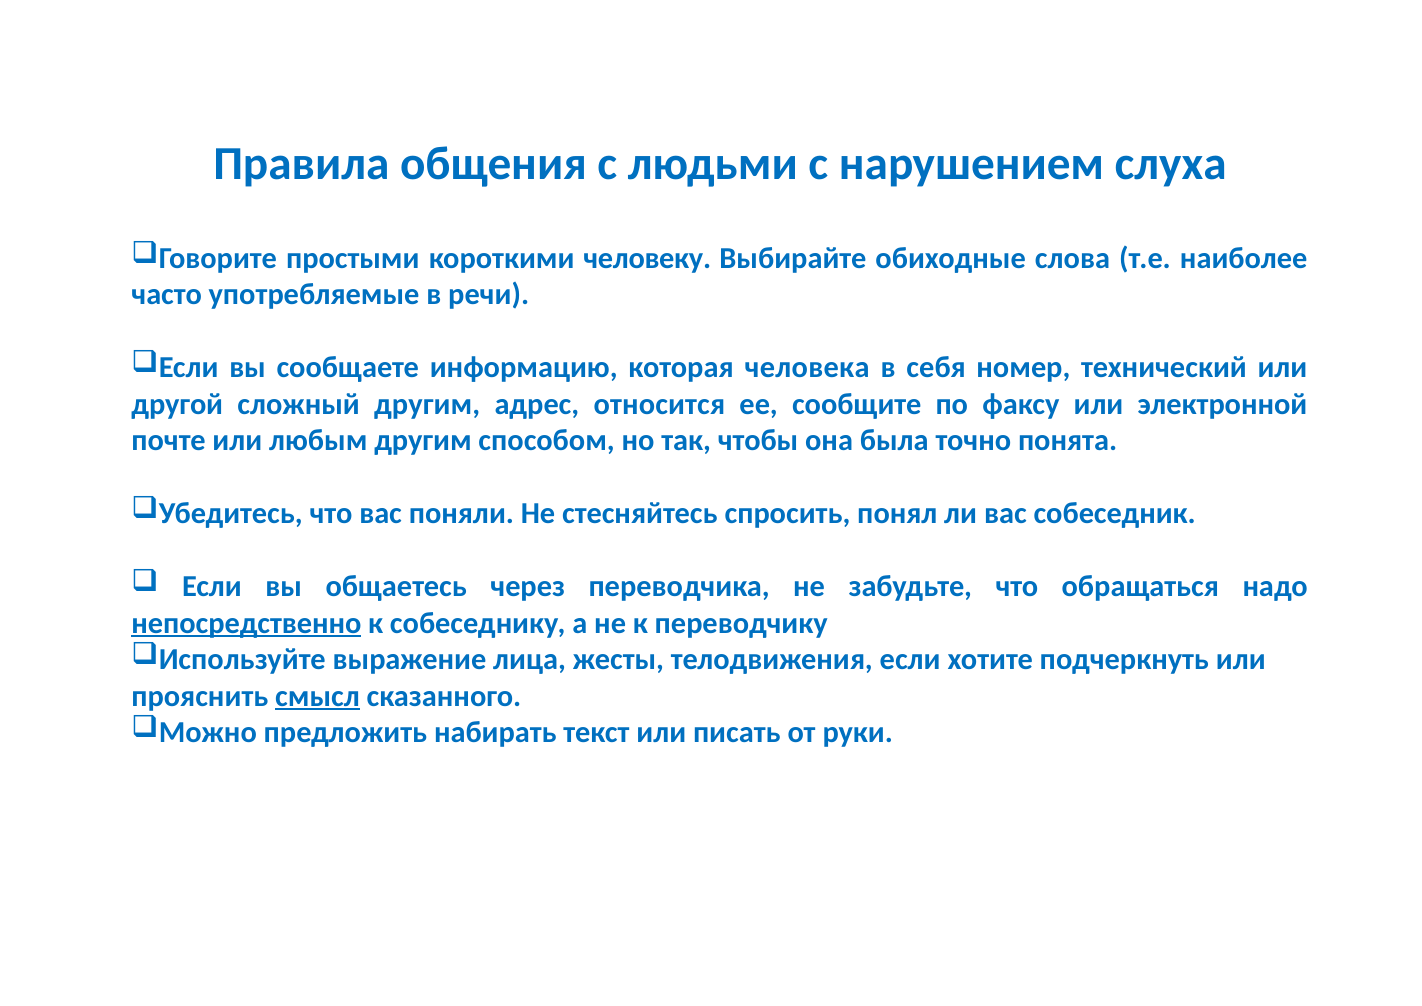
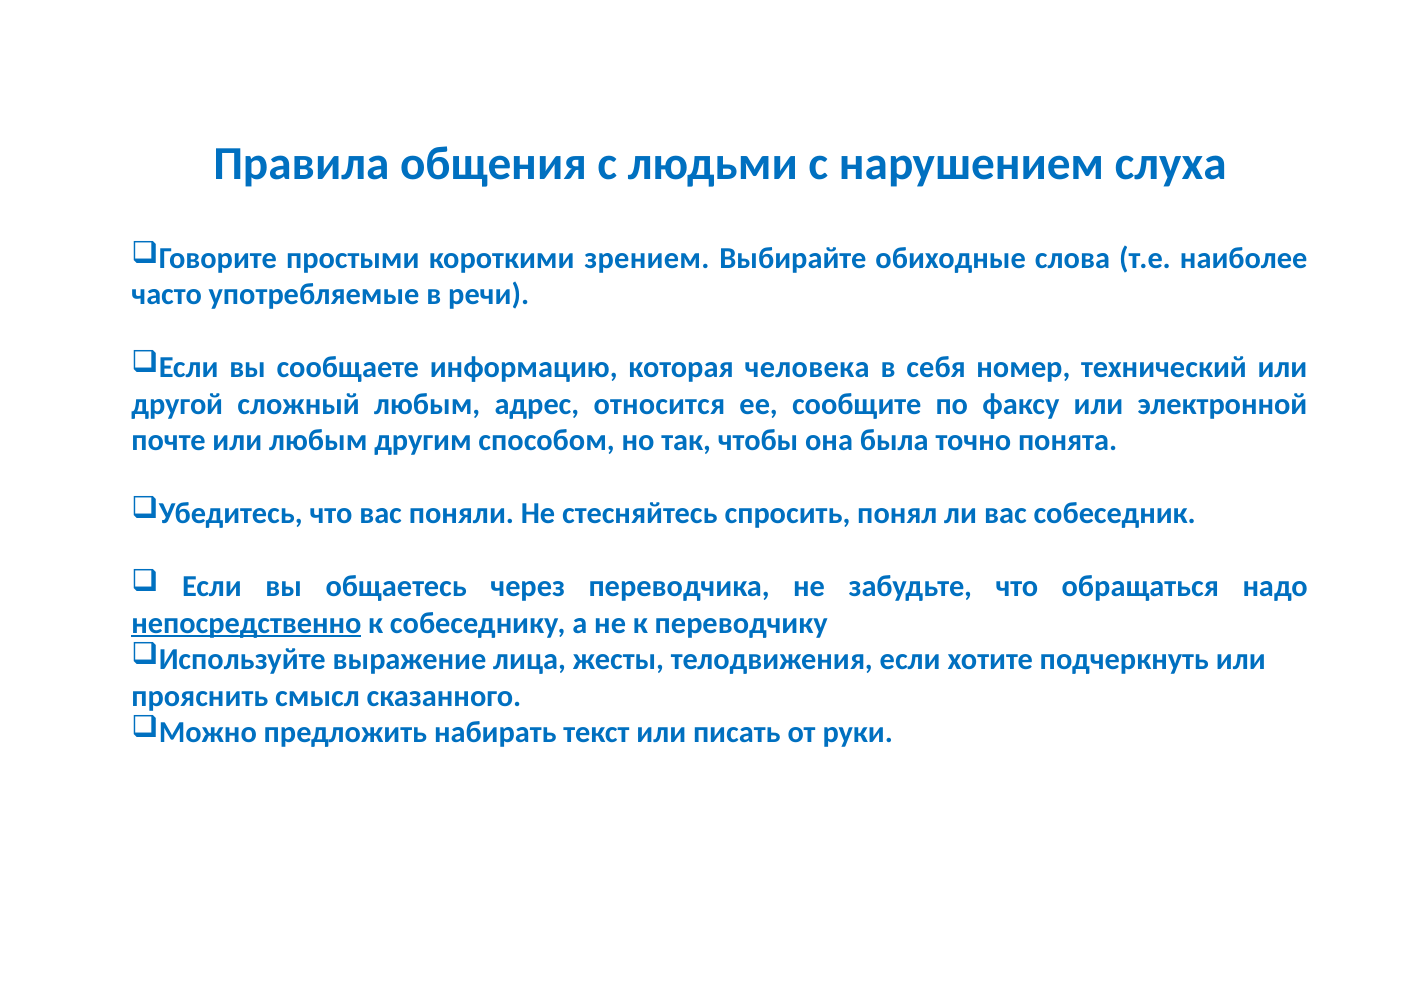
человеку: человеку -> зрением
сложный другим: другим -> любым
смысл underline: present -> none
